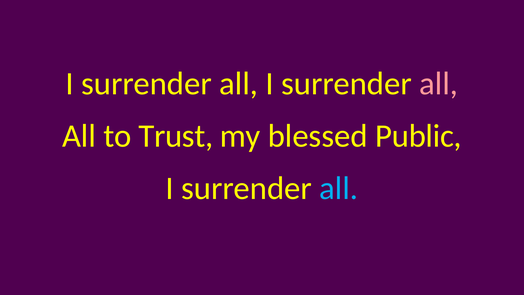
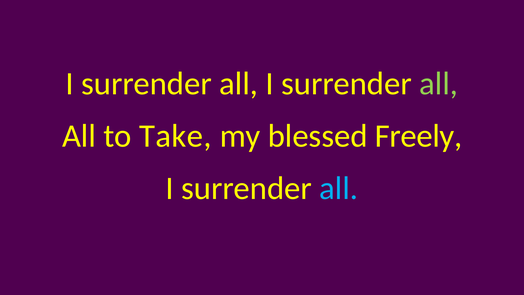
all at (439, 83) colour: pink -> light green
Trust: Trust -> Take
Public: Public -> Freely
